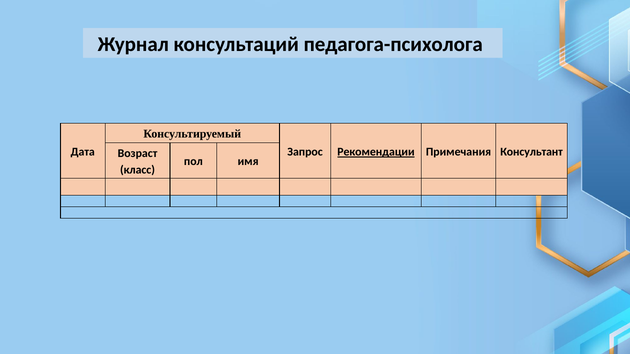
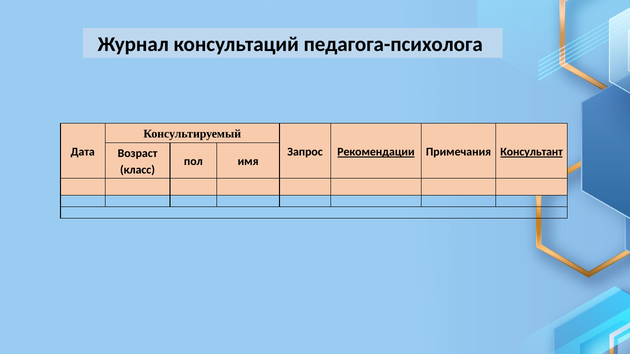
Консультант underline: none -> present
